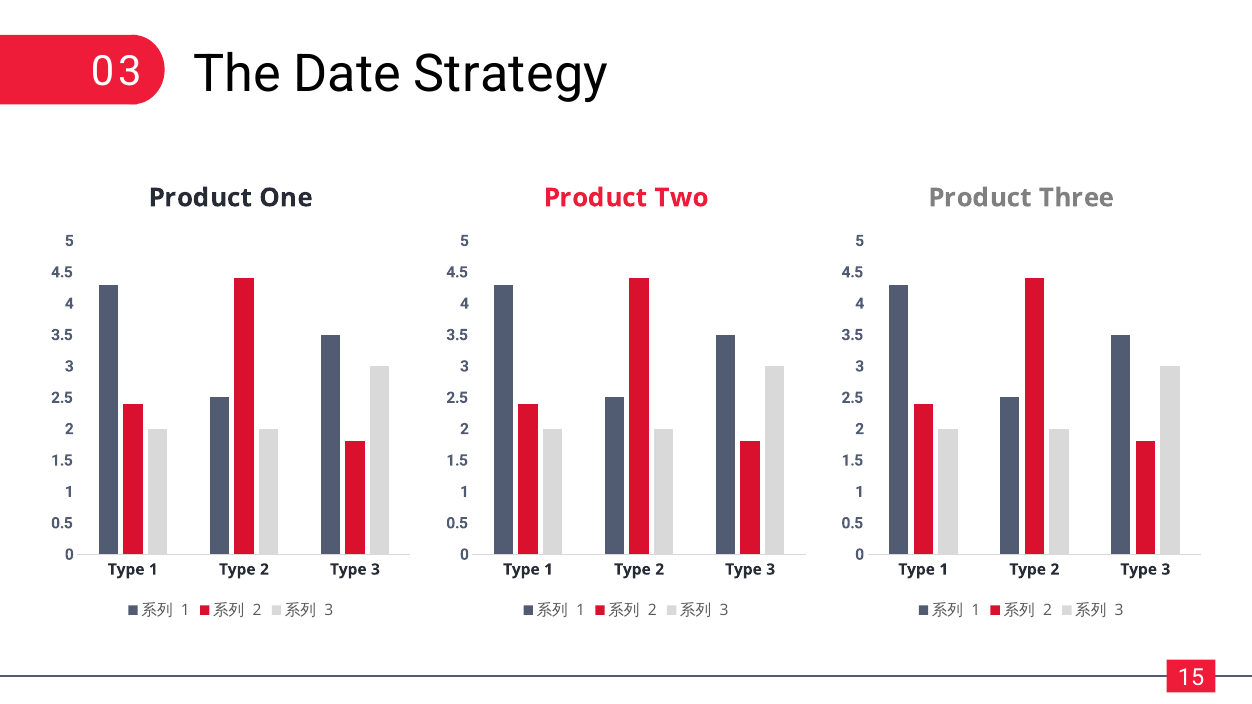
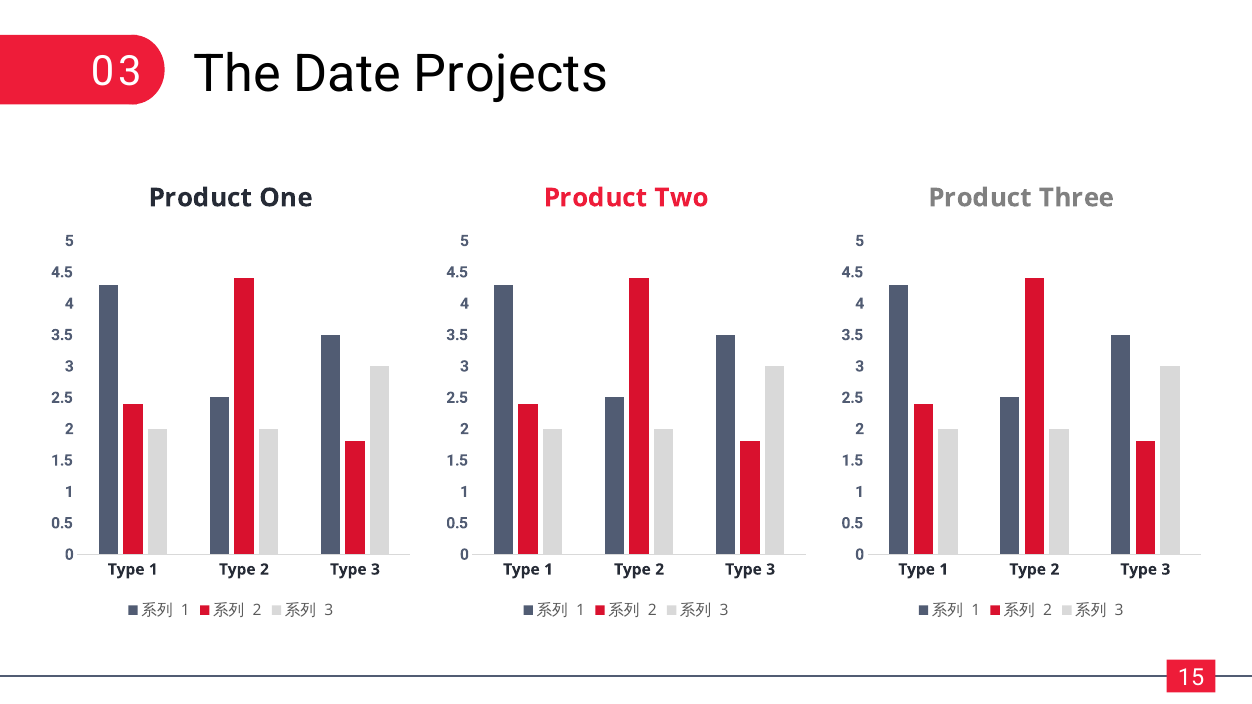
Strategy: Strategy -> Projects
